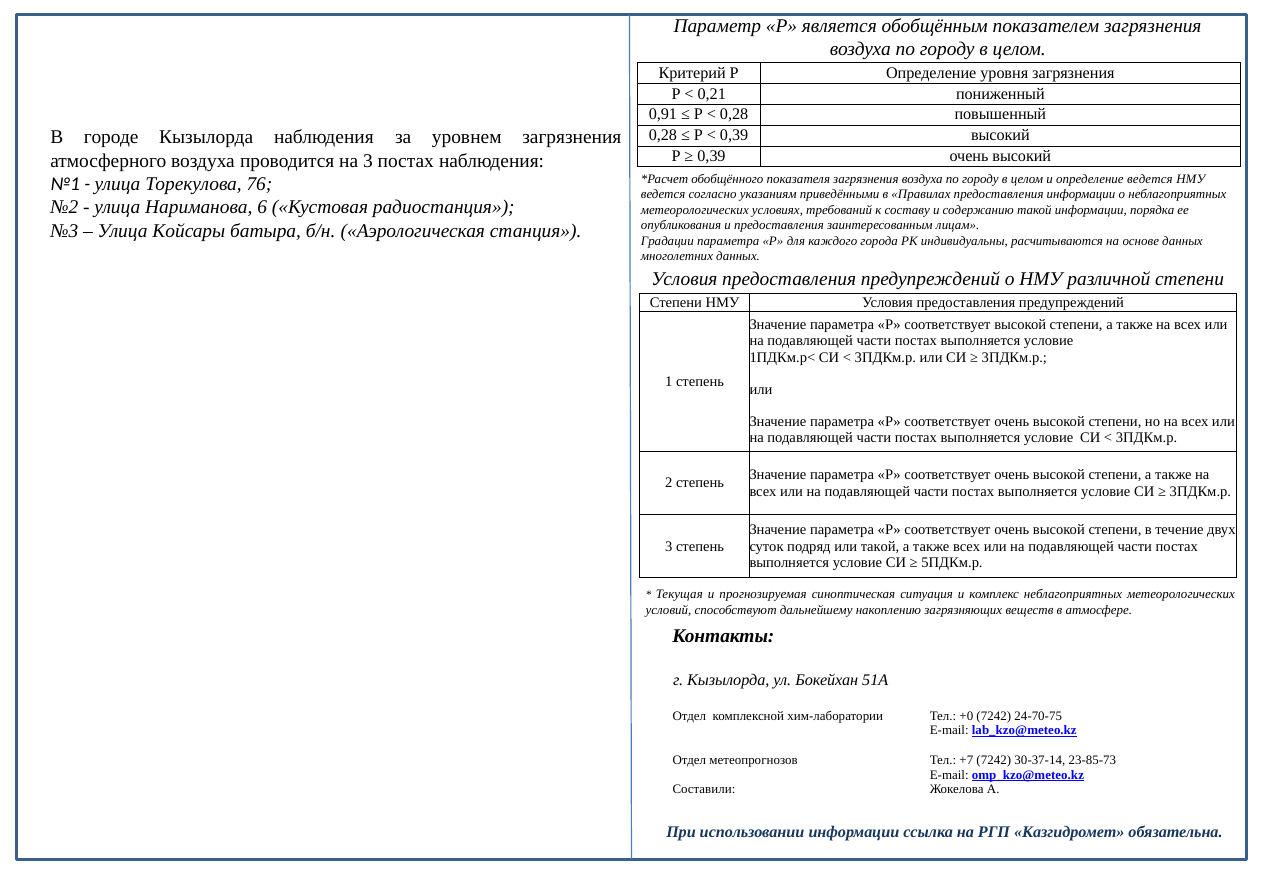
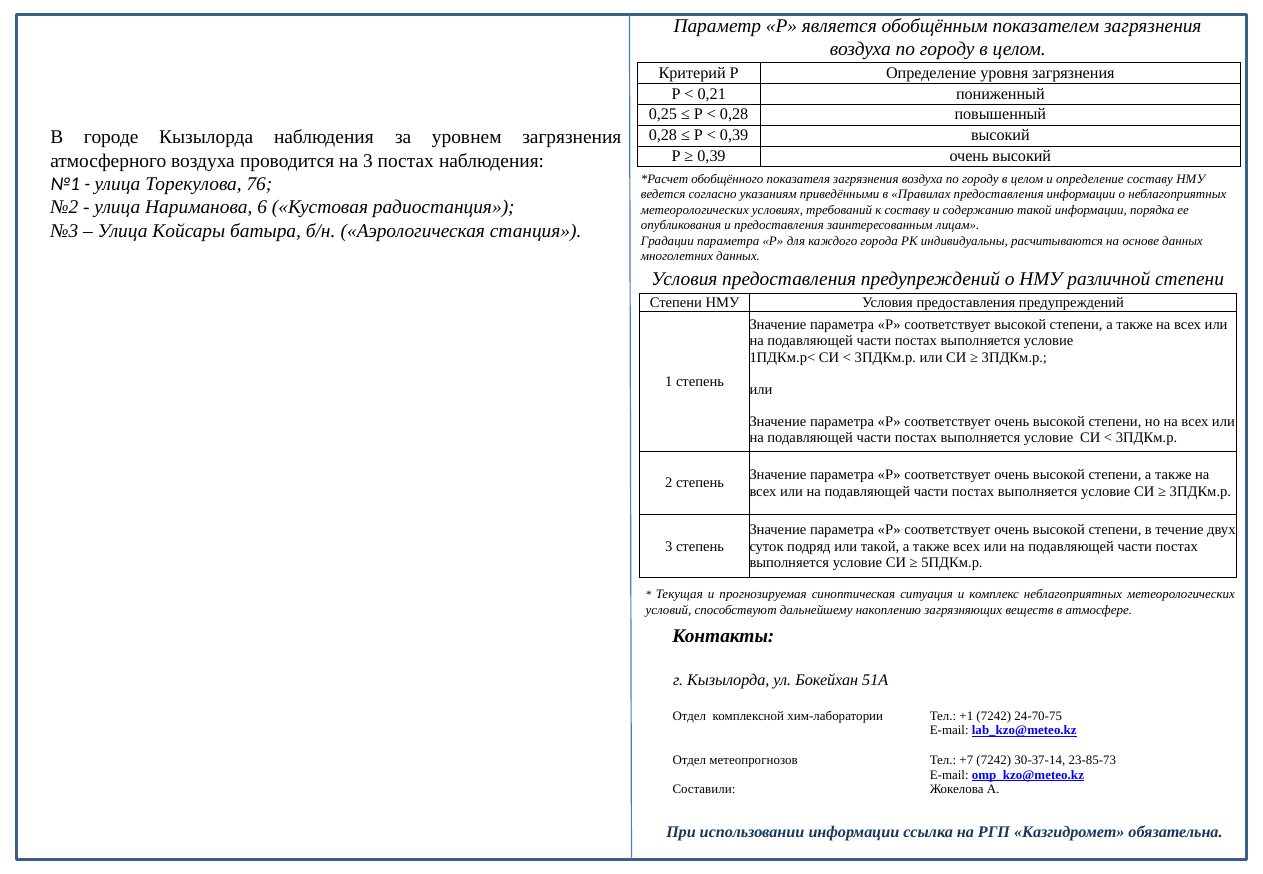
0,91: 0,91 -> 0,25
определение ведется: ведется -> составу
+0: +0 -> +1
